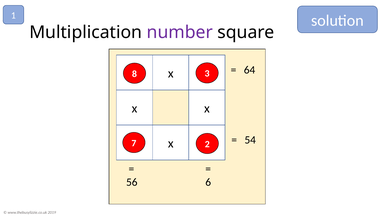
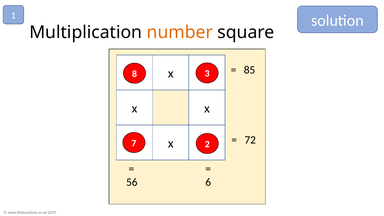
number colour: purple -> orange
64: 64 -> 85
54: 54 -> 72
